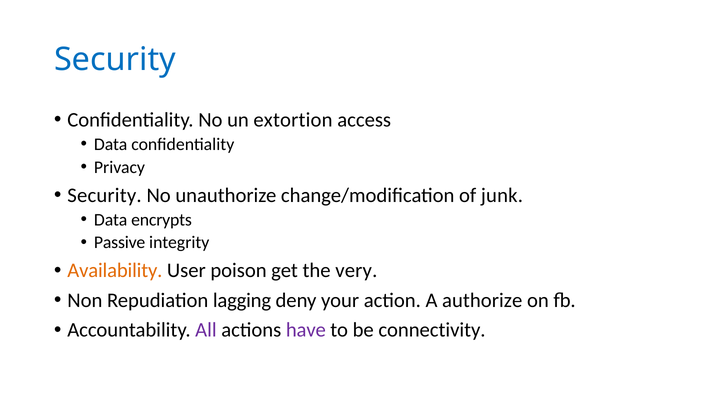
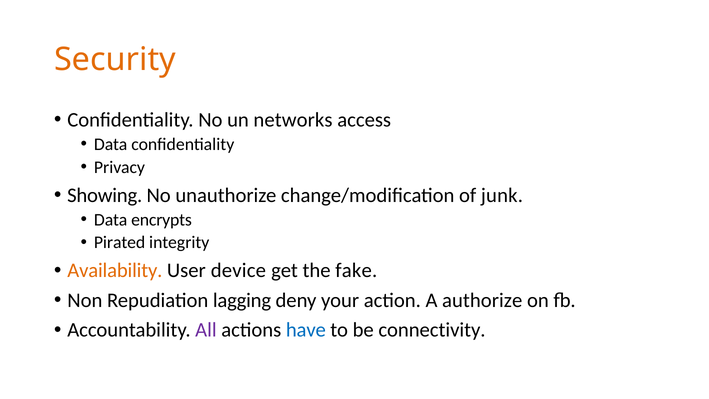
Security at (115, 60) colour: blue -> orange
extortion: extortion -> networks
Security at (105, 195): Security -> Showing
Passive: Passive -> Pirated
poison: poison -> device
very: very -> fake
have colour: purple -> blue
